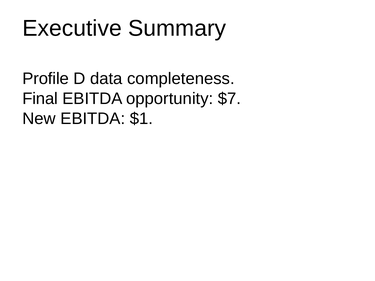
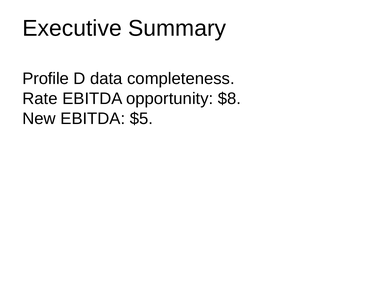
Final: Final -> Rate
$7: $7 -> $8
$1: $1 -> $5
